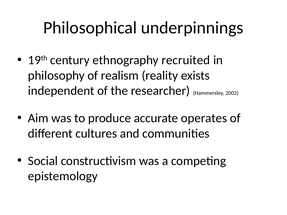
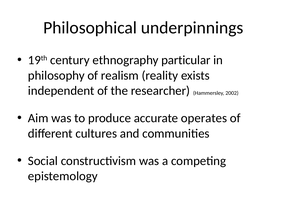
recruited: recruited -> particular
